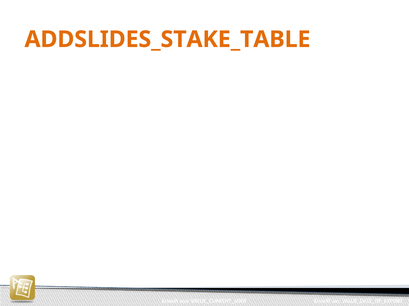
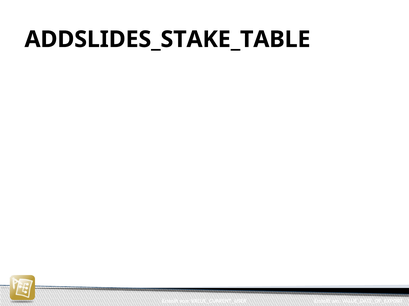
ADDSLIDES_STAKE_TABLE colour: orange -> black
